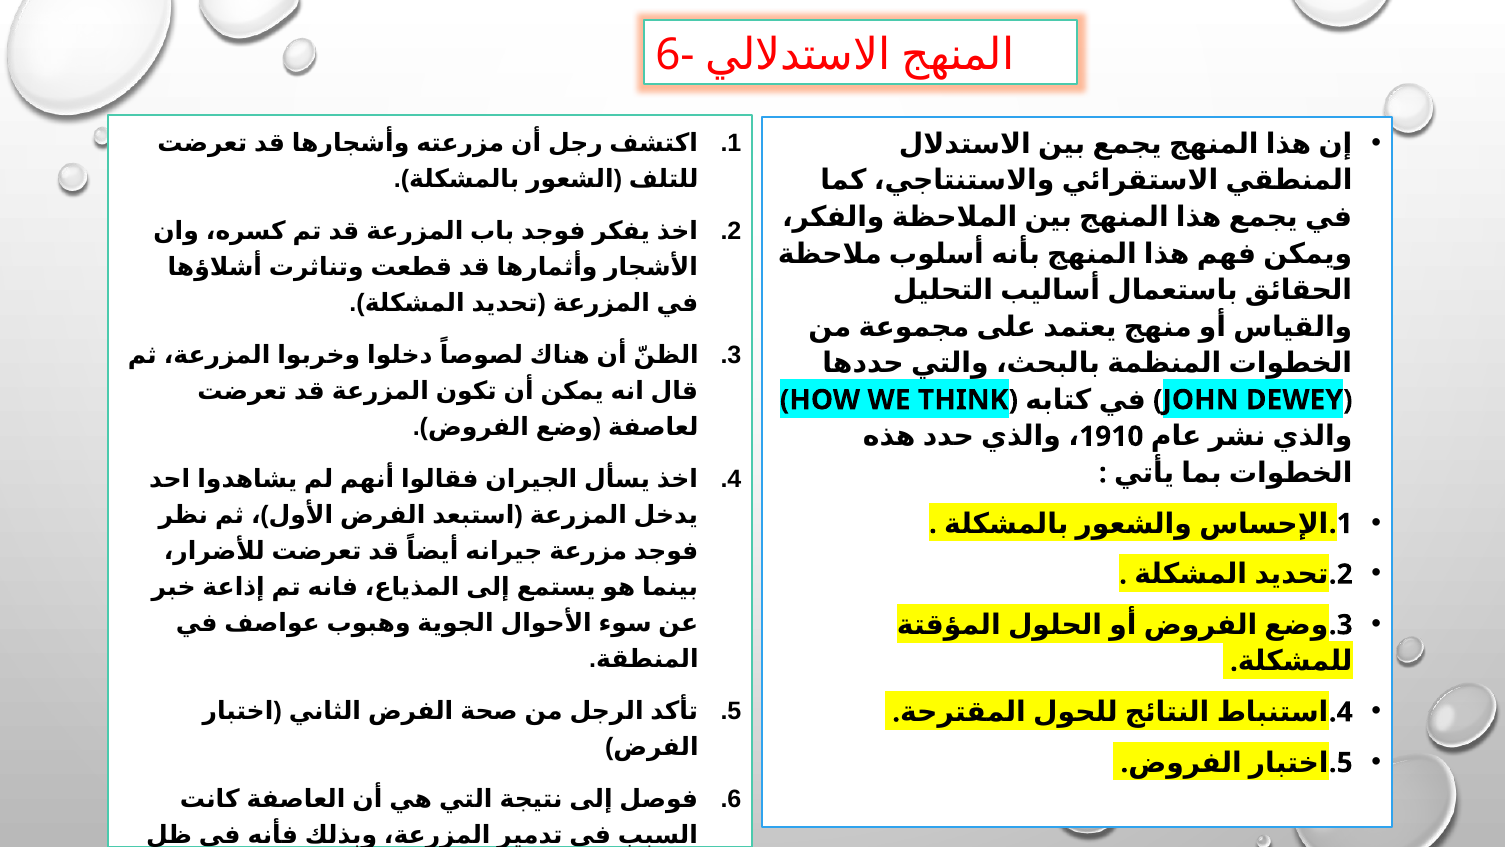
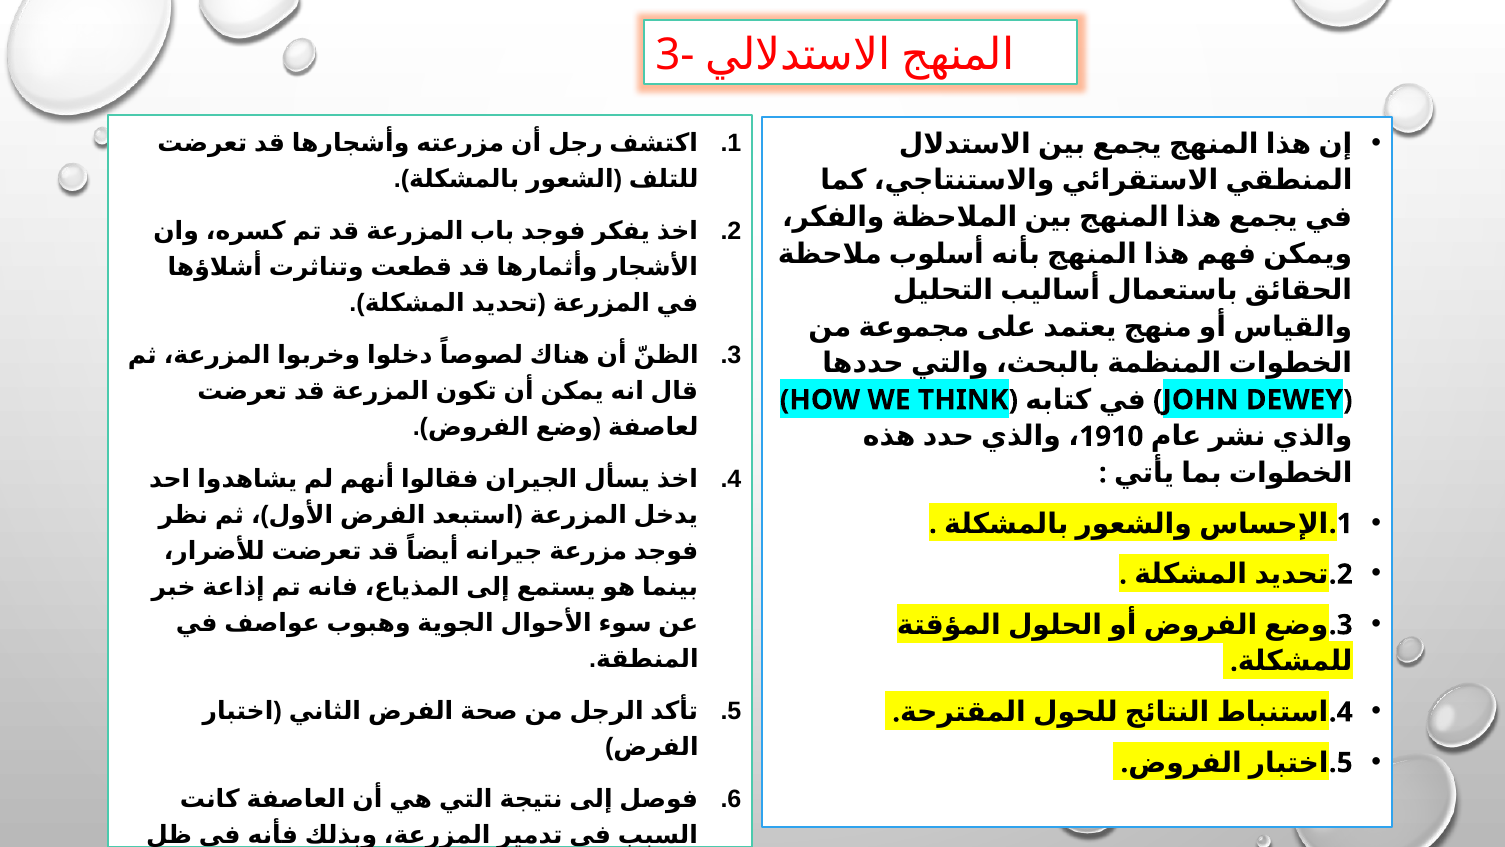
6-: 6- -> 3-
